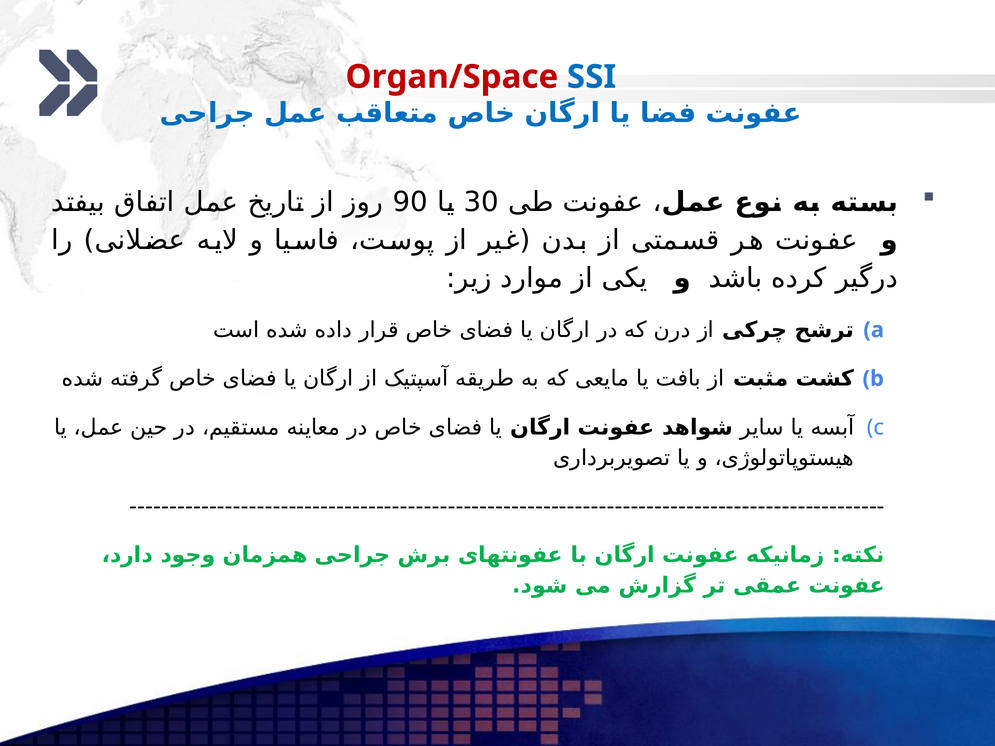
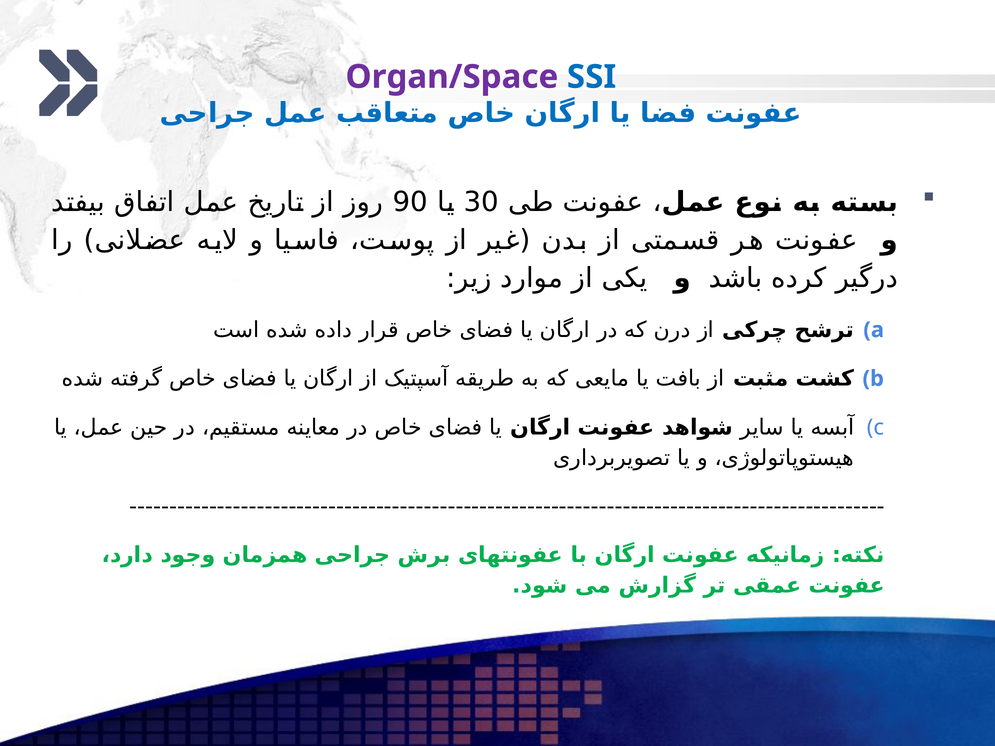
Organ/Space colour: red -> purple
